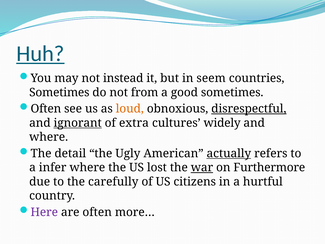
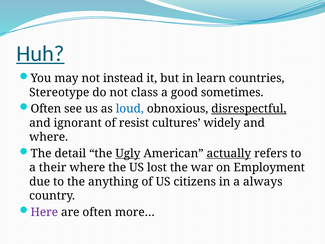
seem: seem -> learn
Sometimes at (59, 92): Sometimes -> Stereotype
from: from -> class
loud colour: orange -> blue
ignorant underline: present -> none
extra: extra -> resist
Ugly underline: none -> present
infer: infer -> their
war underline: present -> none
Furthermore: Furthermore -> Employment
carefully: carefully -> anything
hurtful: hurtful -> always
